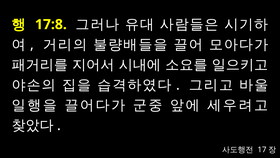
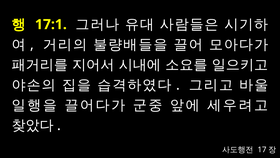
17:8: 17:8 -> 17:1
